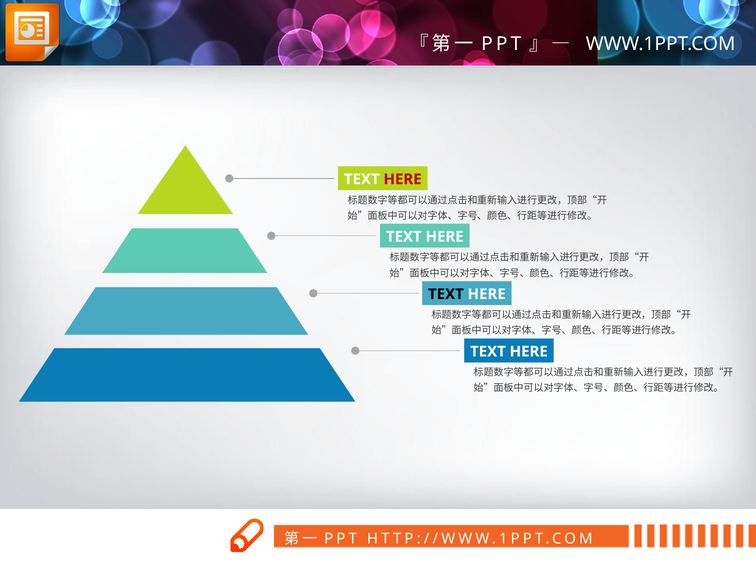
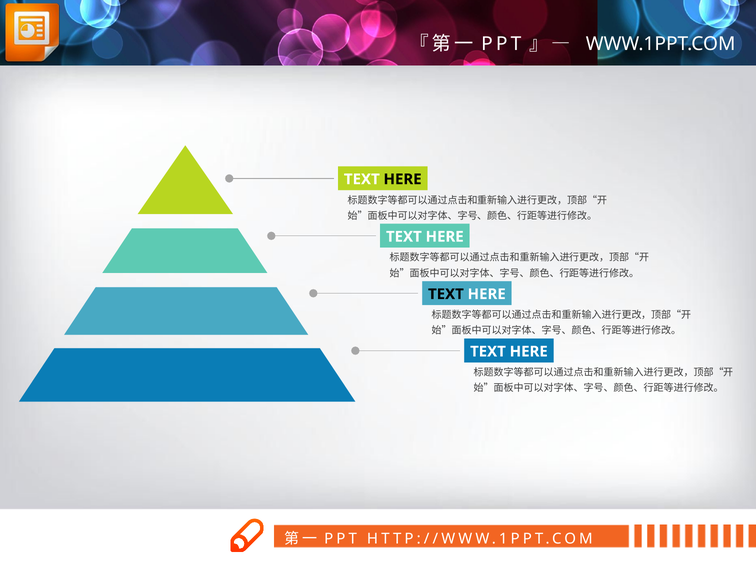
HERE at (403, 179) colour: red -> black
